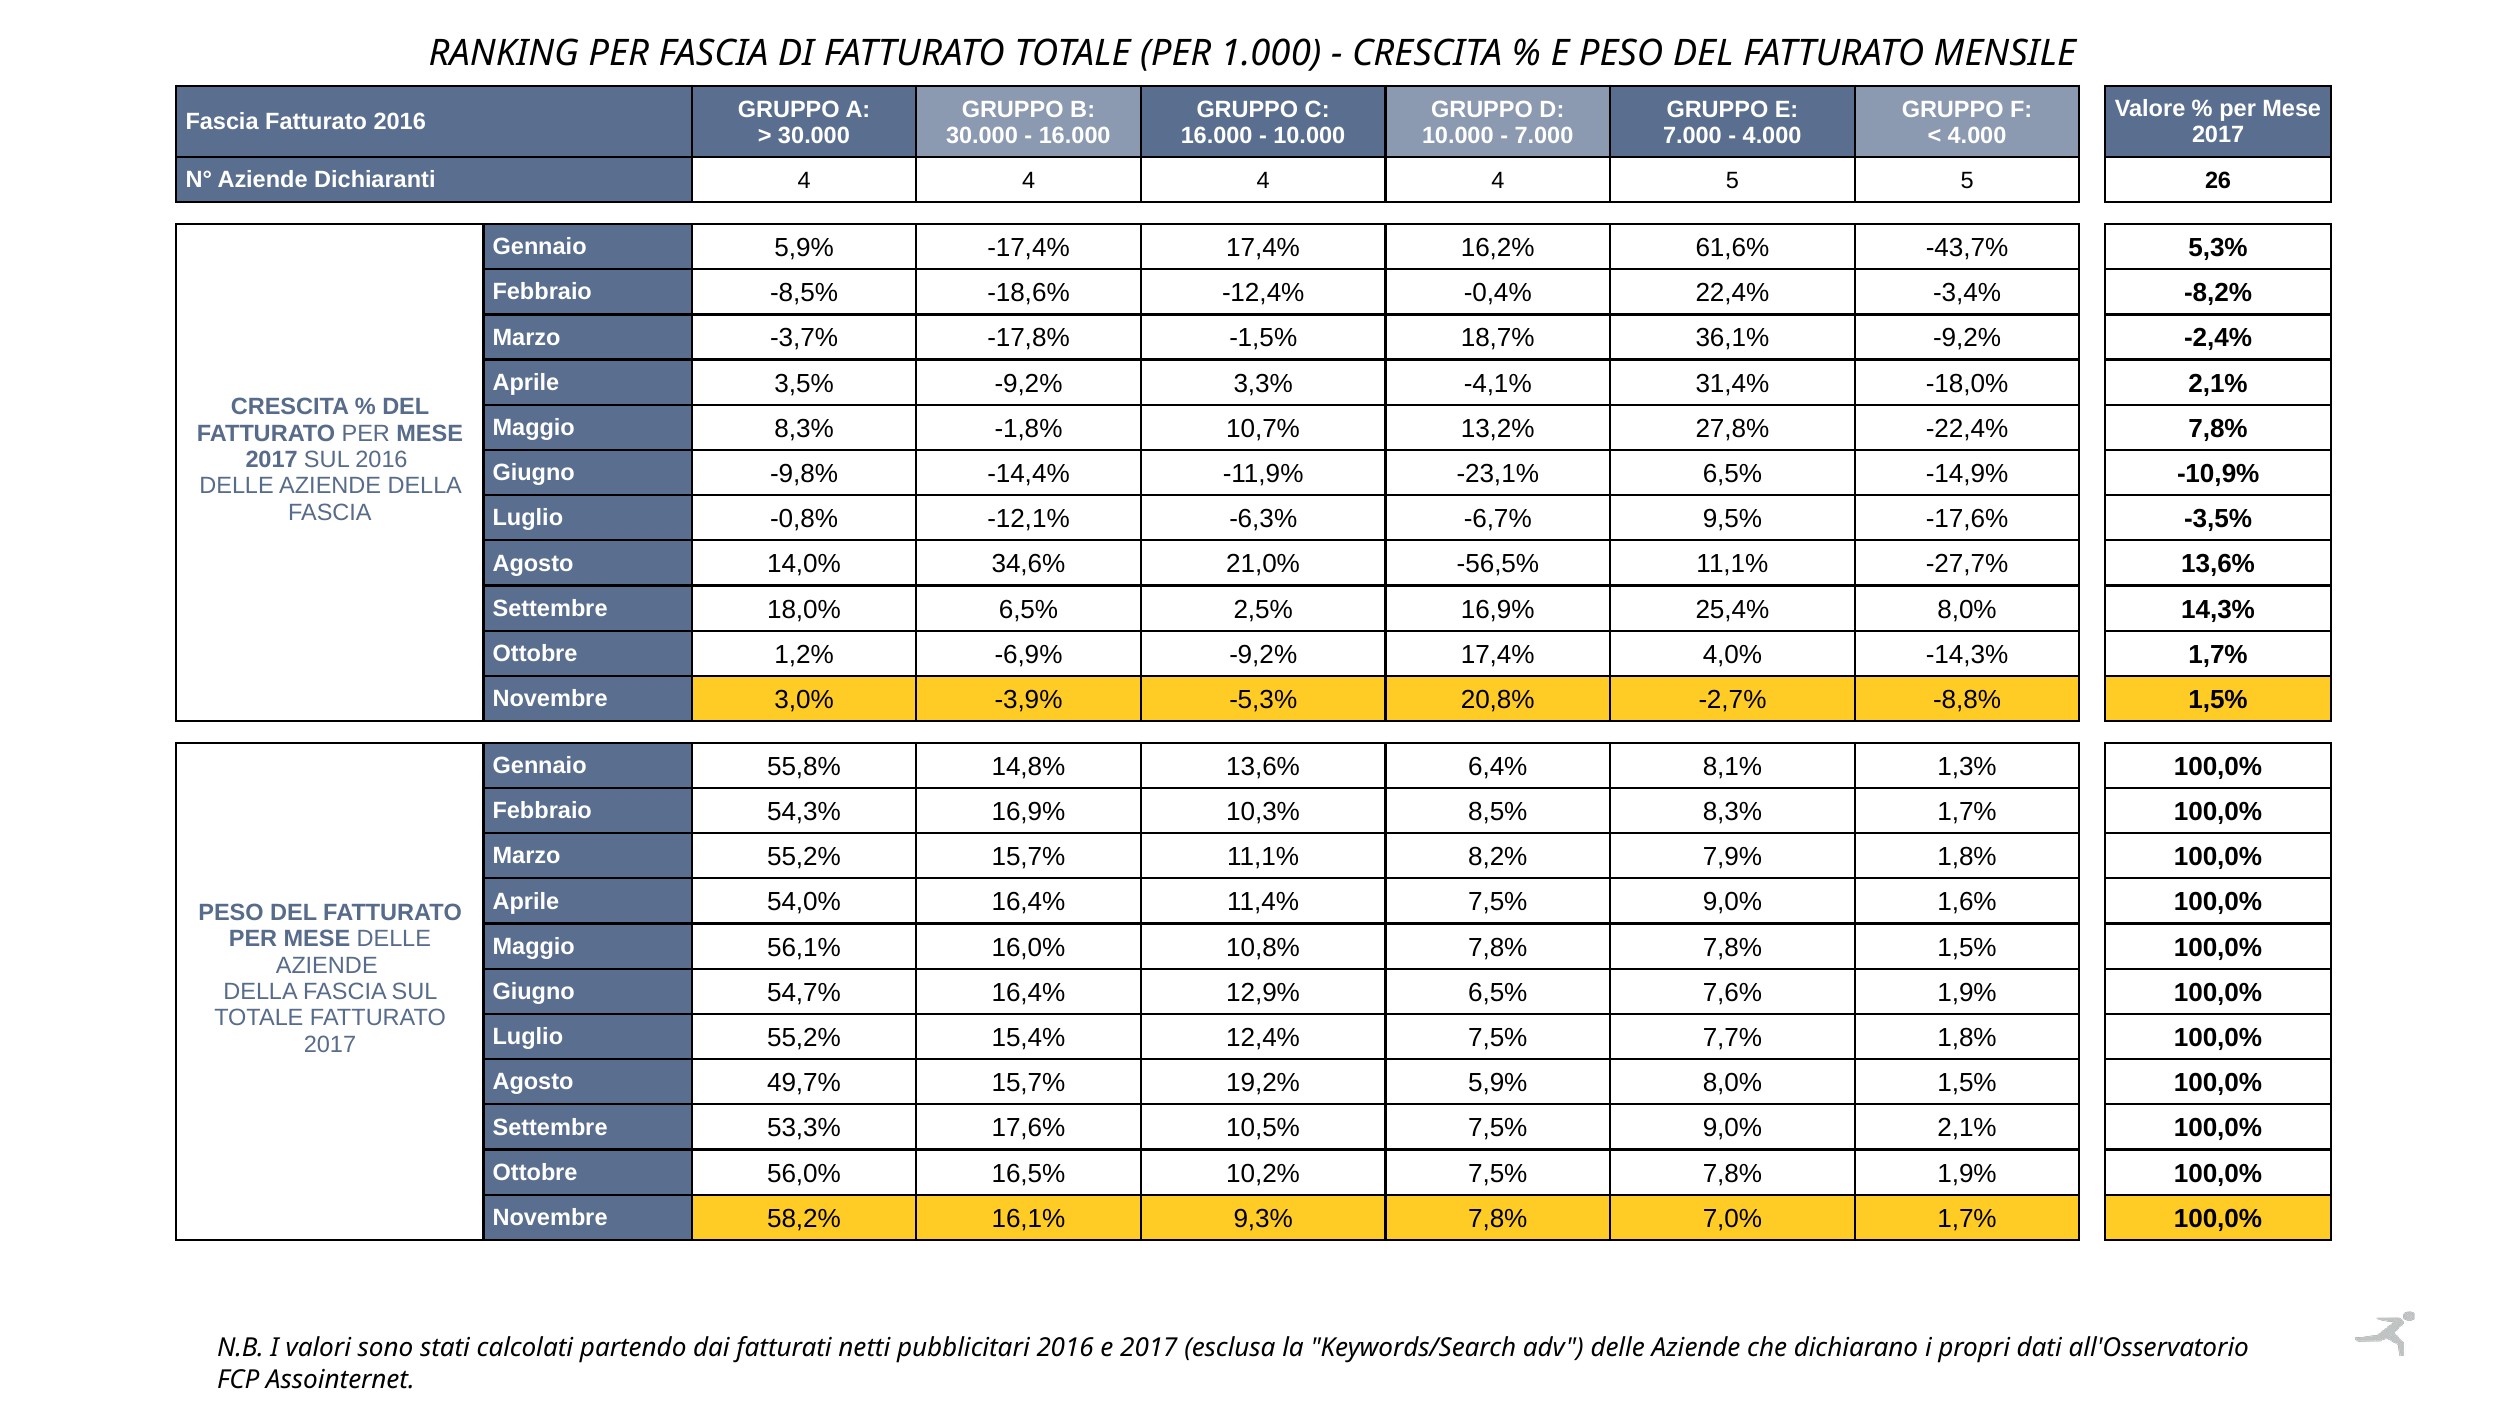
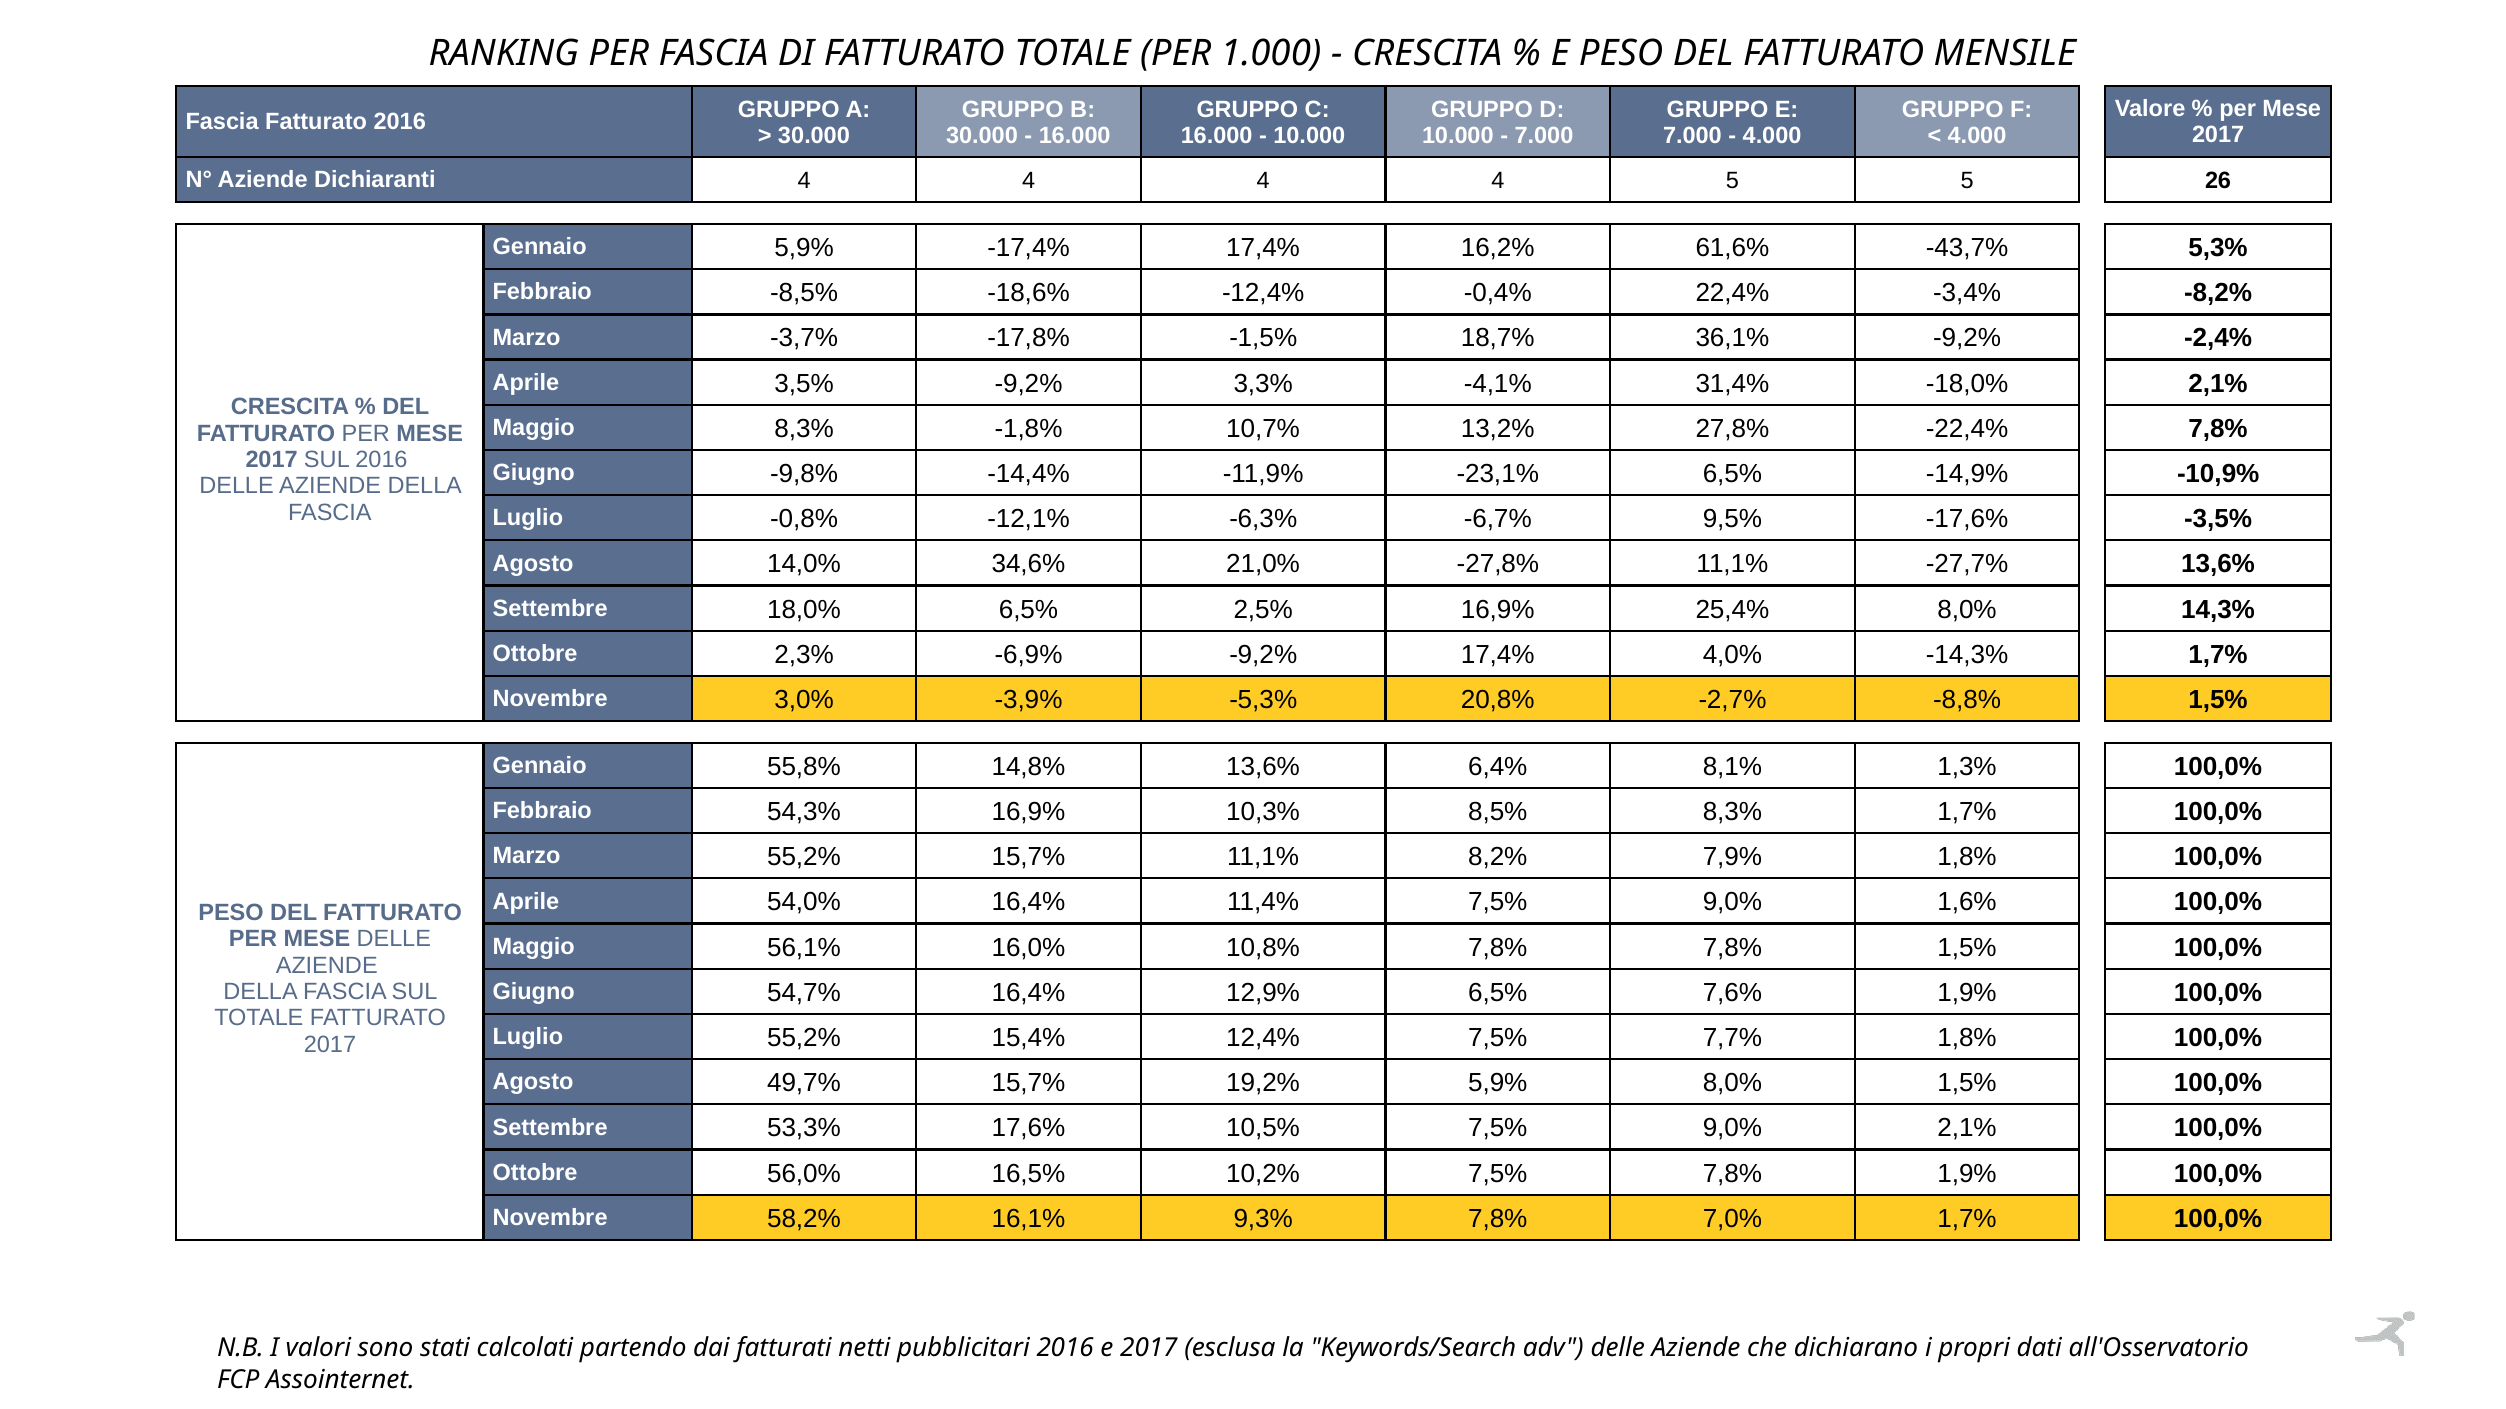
-56,5%: -56,5% -> -27,8%
1,2%: 1,2% -> 2,3%
